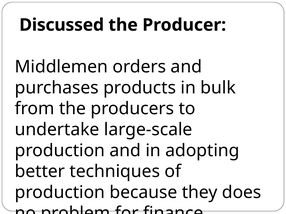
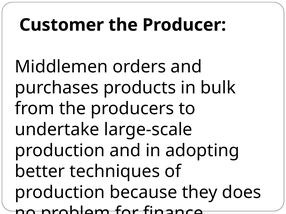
Discussed: Discussed -> Customer
